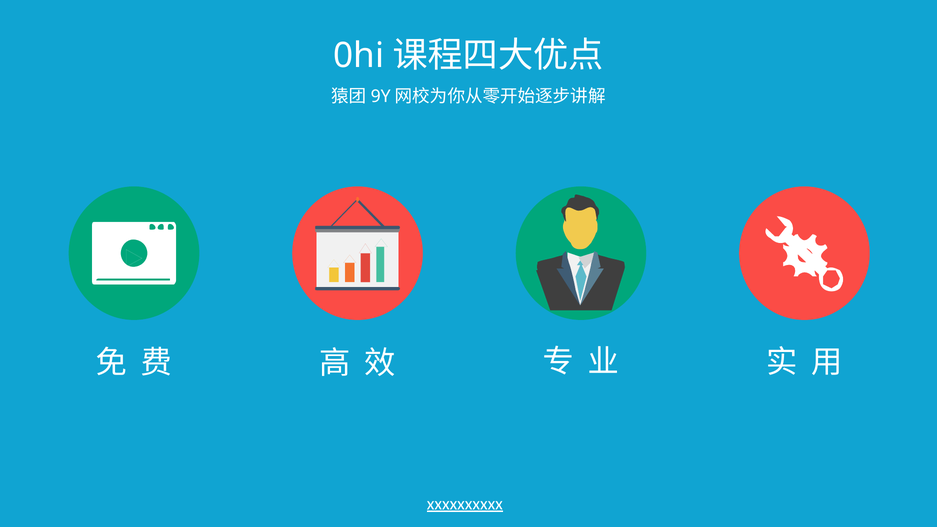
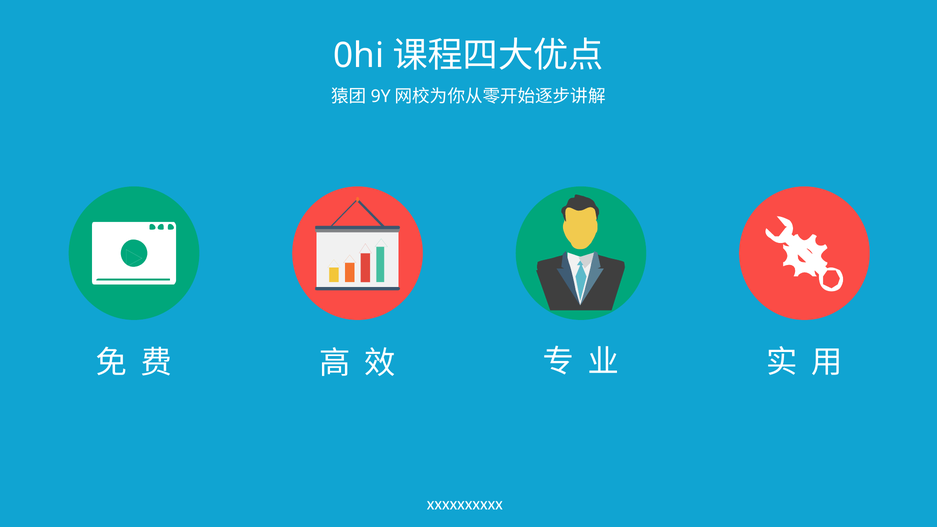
xxxxxxxxxx underline: present -> none
